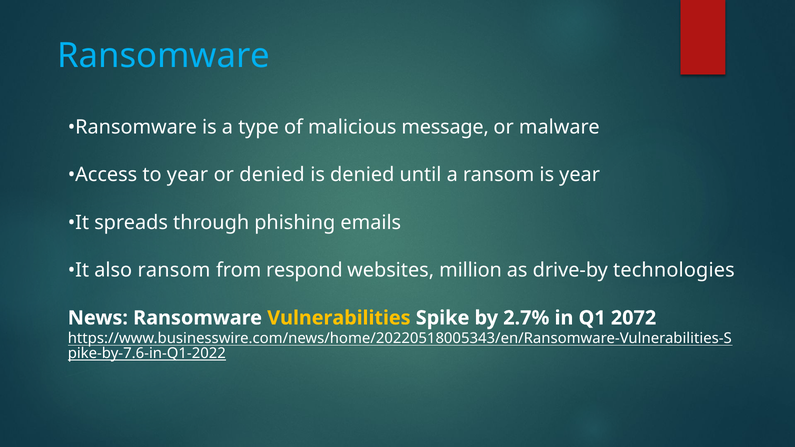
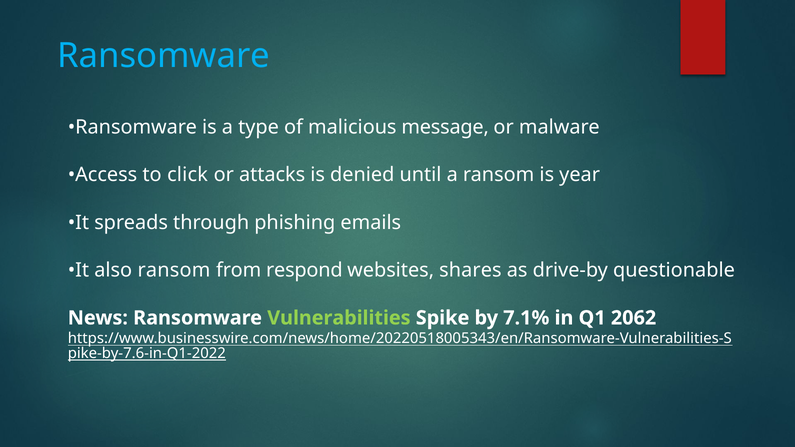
to year: year -> click
or denied: denied -> attacks
million: million -> shares
technologies: technologies -> questionable
Vulnerabilities colour: yellow -> light green
2.7%: 2.7% -> 7.1%
2072: 2072 -> 2062
